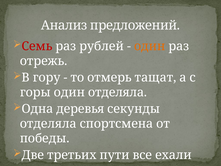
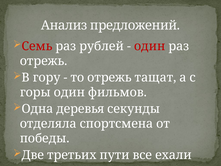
один at (150, 46) colour: orange -> red
то отмерь: отмерь -> отрежь
один отделяла: отделяла -> фильмов
